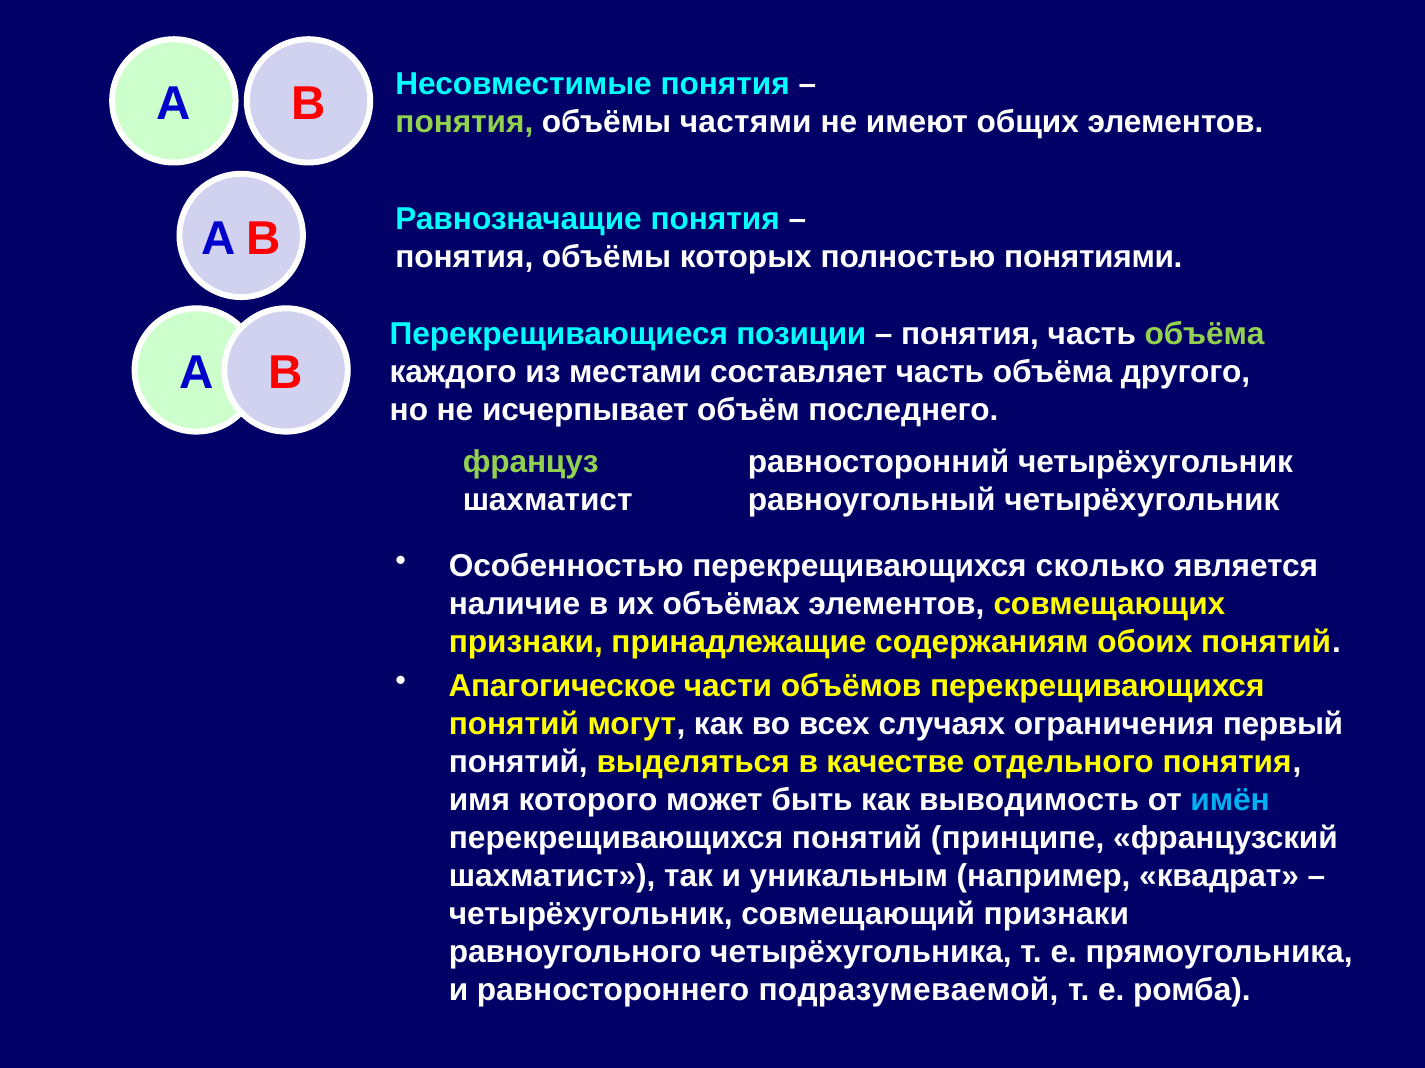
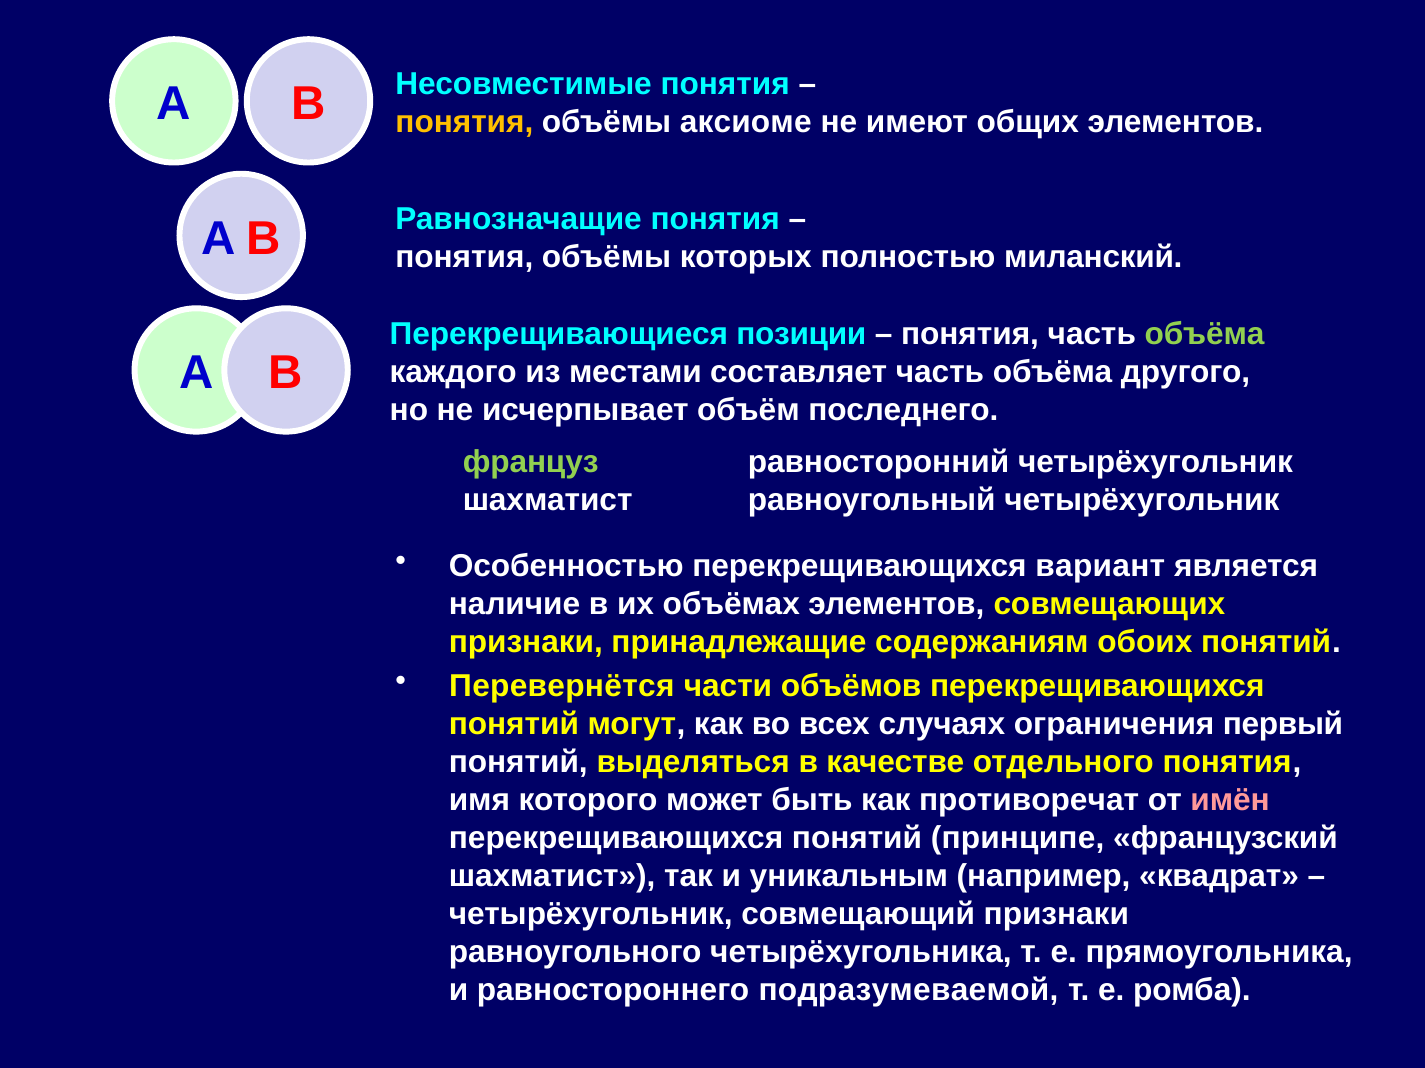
понятия at (464, 122) colour: light green -> yellow
частями: частями -> аксиоме
понятиями: понятиями -> миланский
сколько: сколько -> вариант
Апагогическое: Апагогическое -> Перевернётся
выводимость: выводимость -> противоречат
имён colour: light blue -> pink
